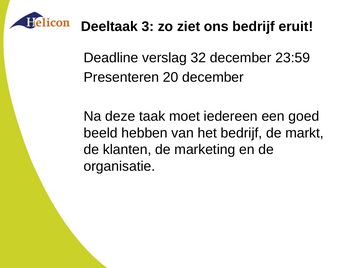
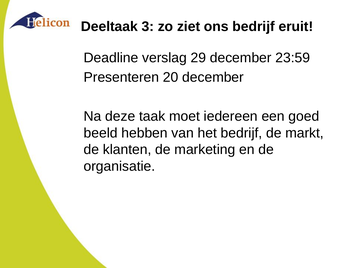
32: 32 -> 29
